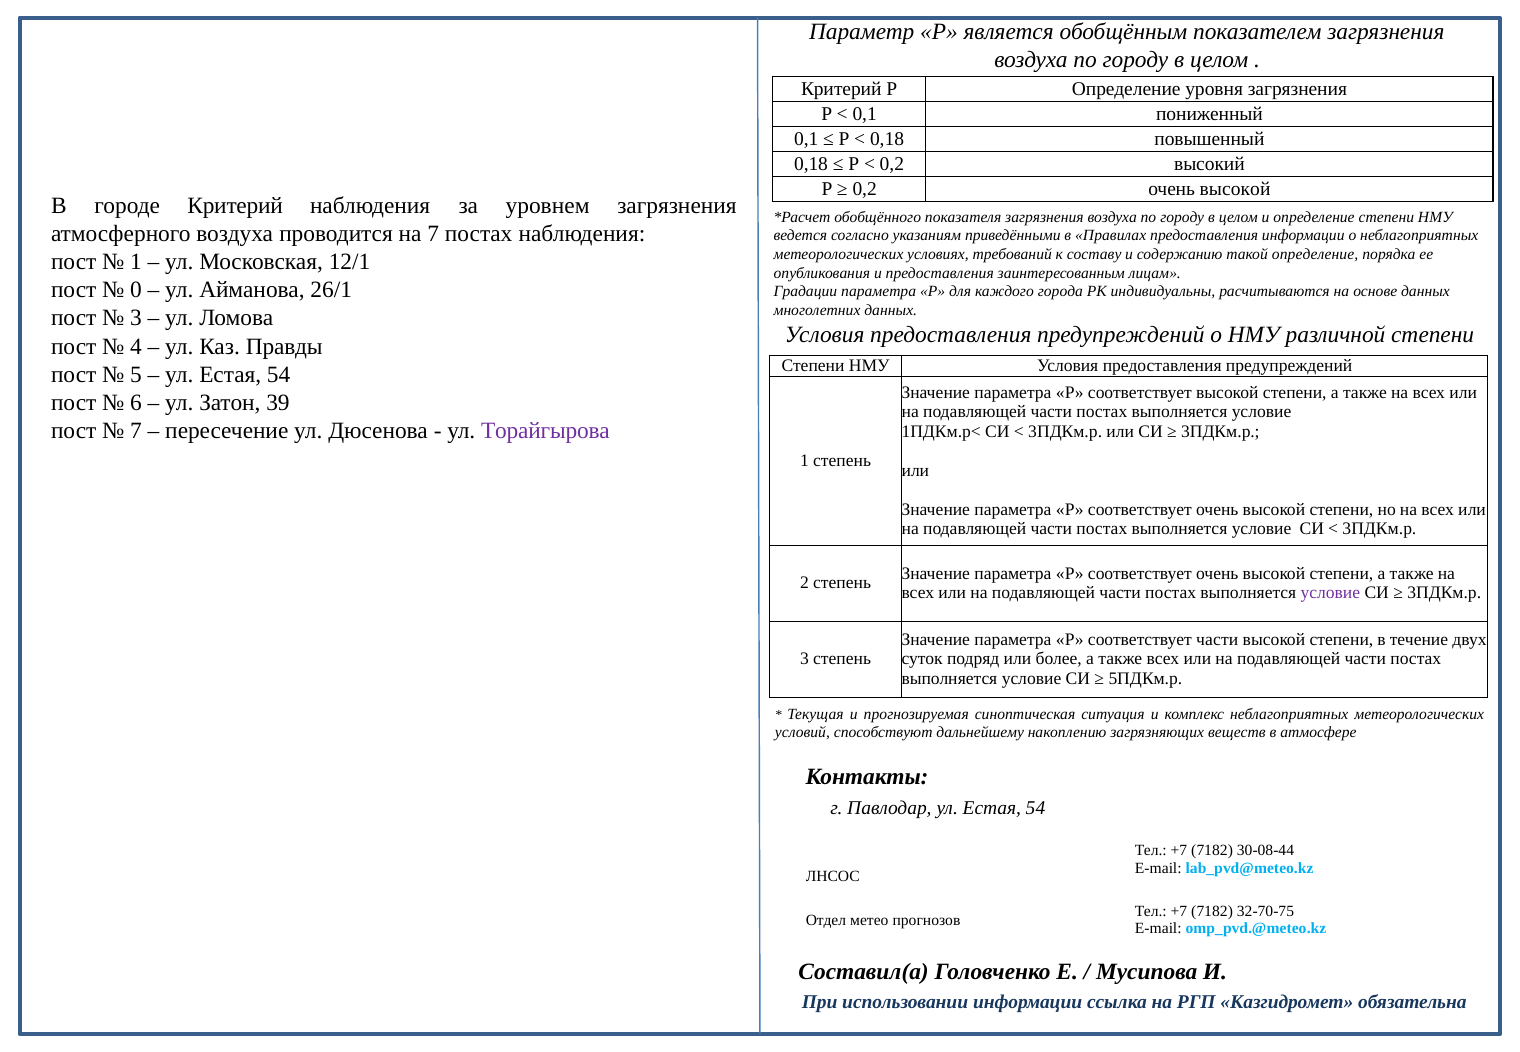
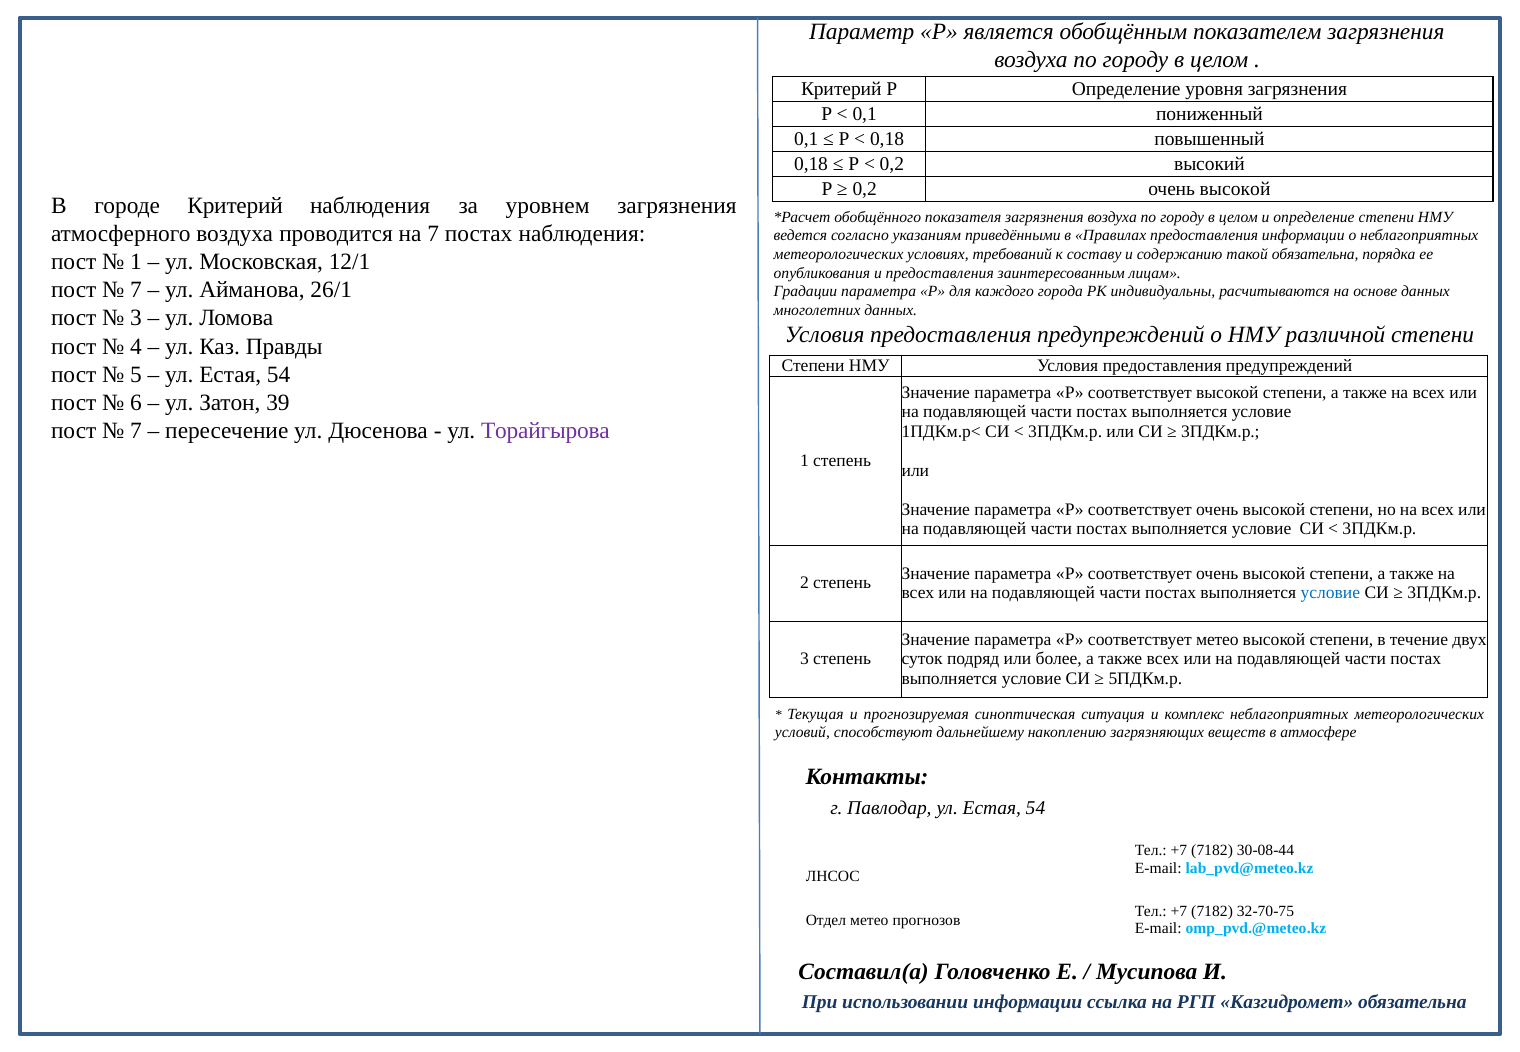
такой определение: определение -> обязательна
0 at (136, 290): 0 -> 7
условие at (1330, 593) colour: purple -> blue
соответствует части: части -> метео
